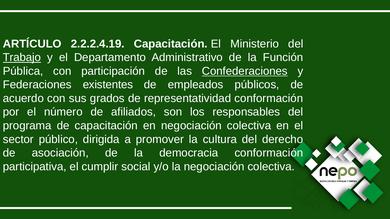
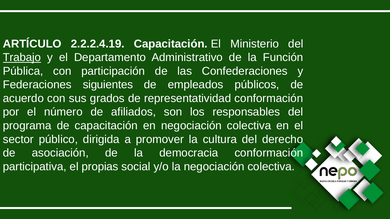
Confederaciones underline: present -> none
existentes: existentes -> siguientes
cumplir: cumplir -> propias
